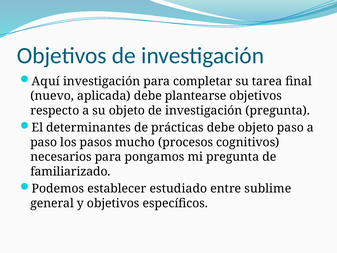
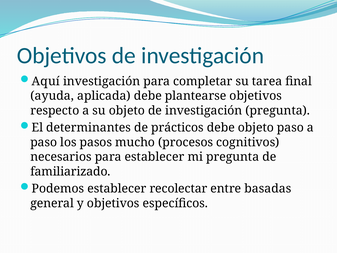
nuevo: nuevo -> ayuda
prácticas: prácticas -> prácticos
para pongamos: pongamos -> establecer
estudiado: estudiado -> recolectar
sublime: sublime -> basadas
